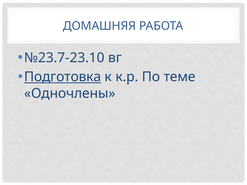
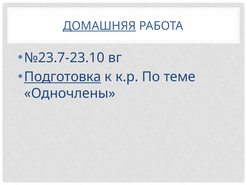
ДОМАШНЯЯ underline: none -> present
